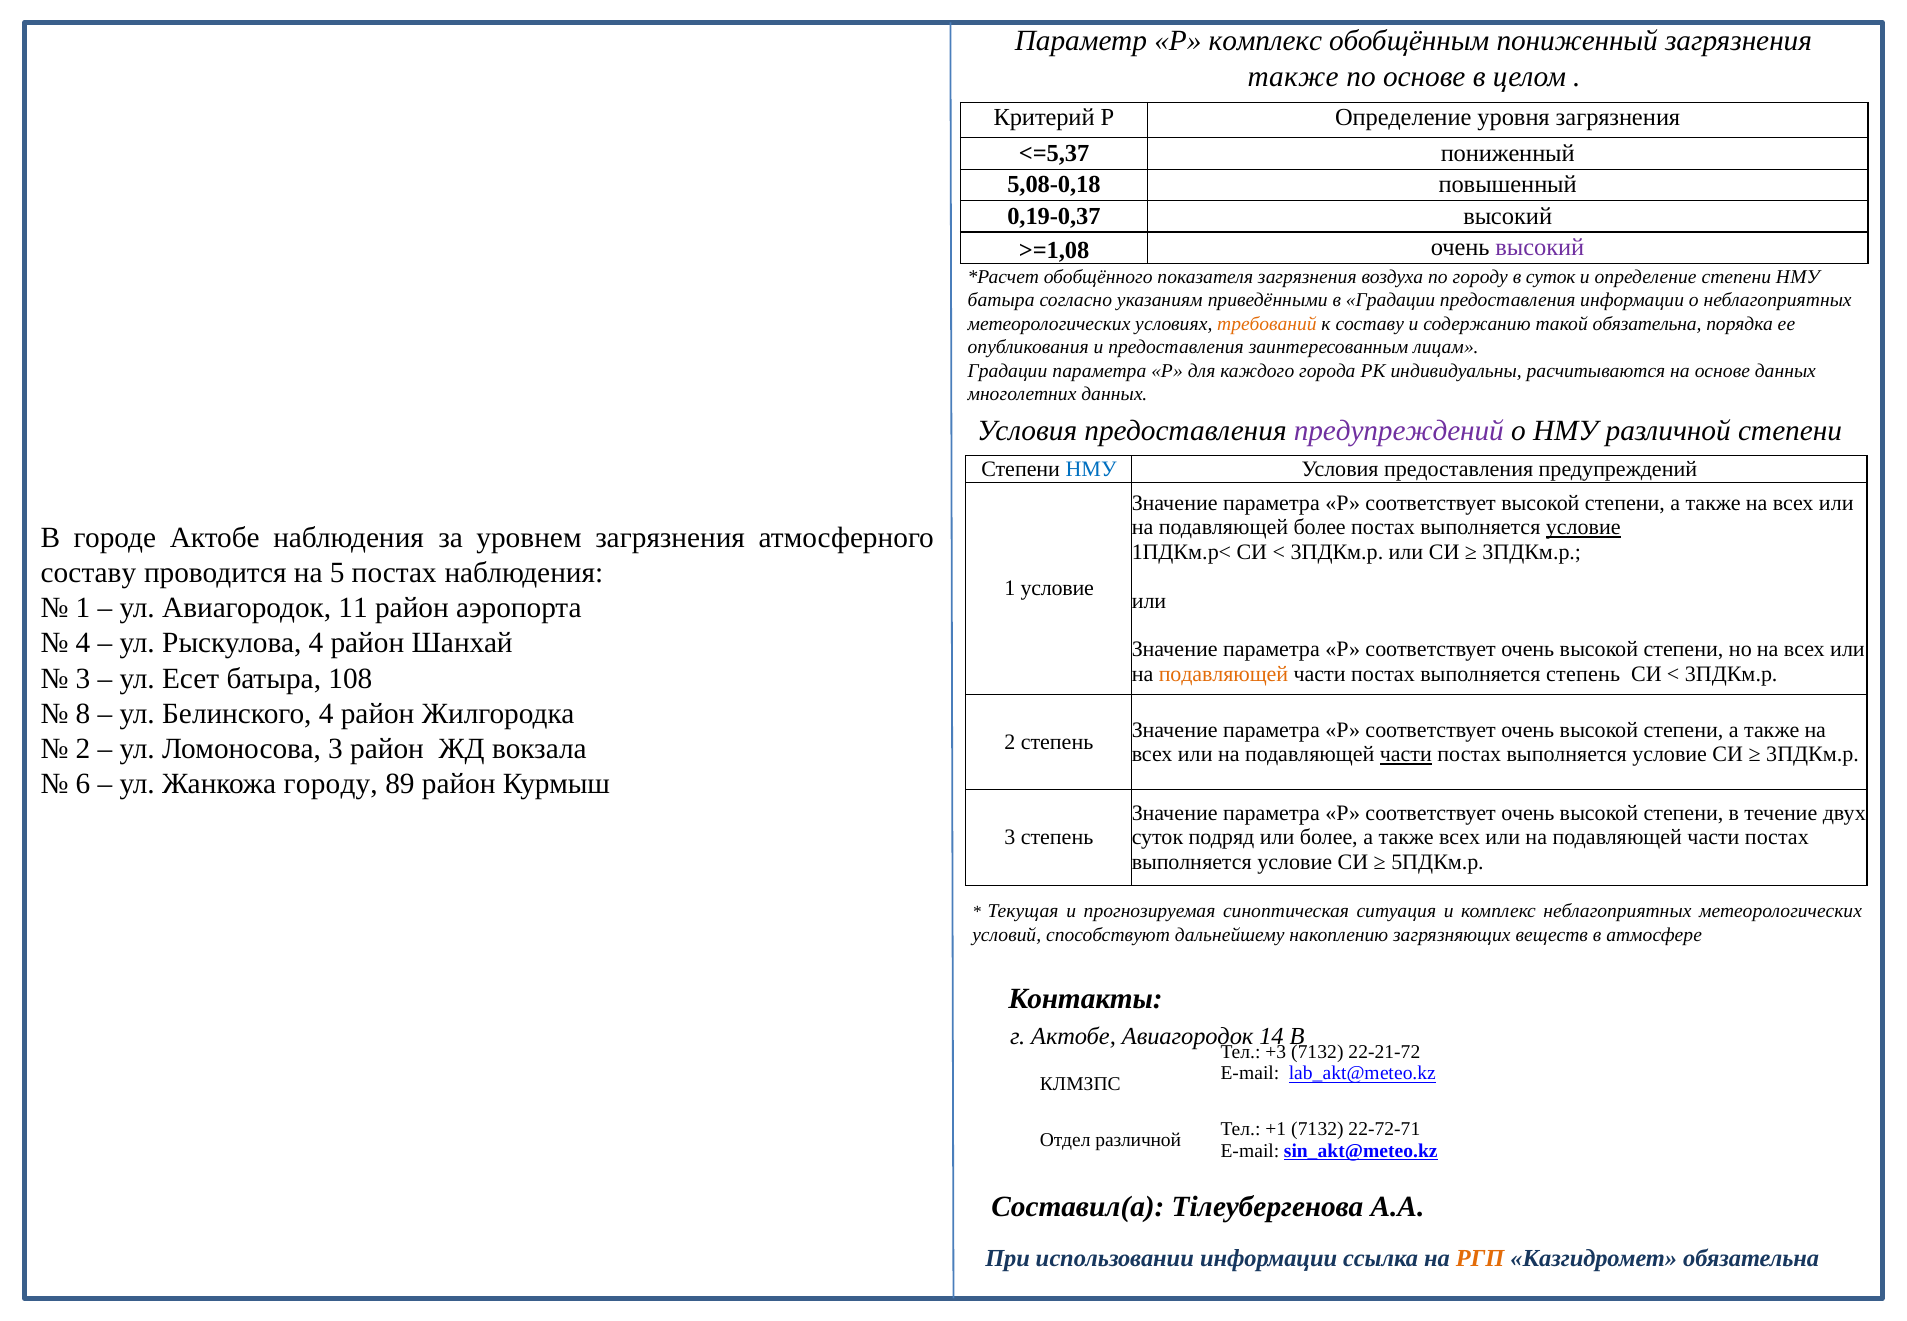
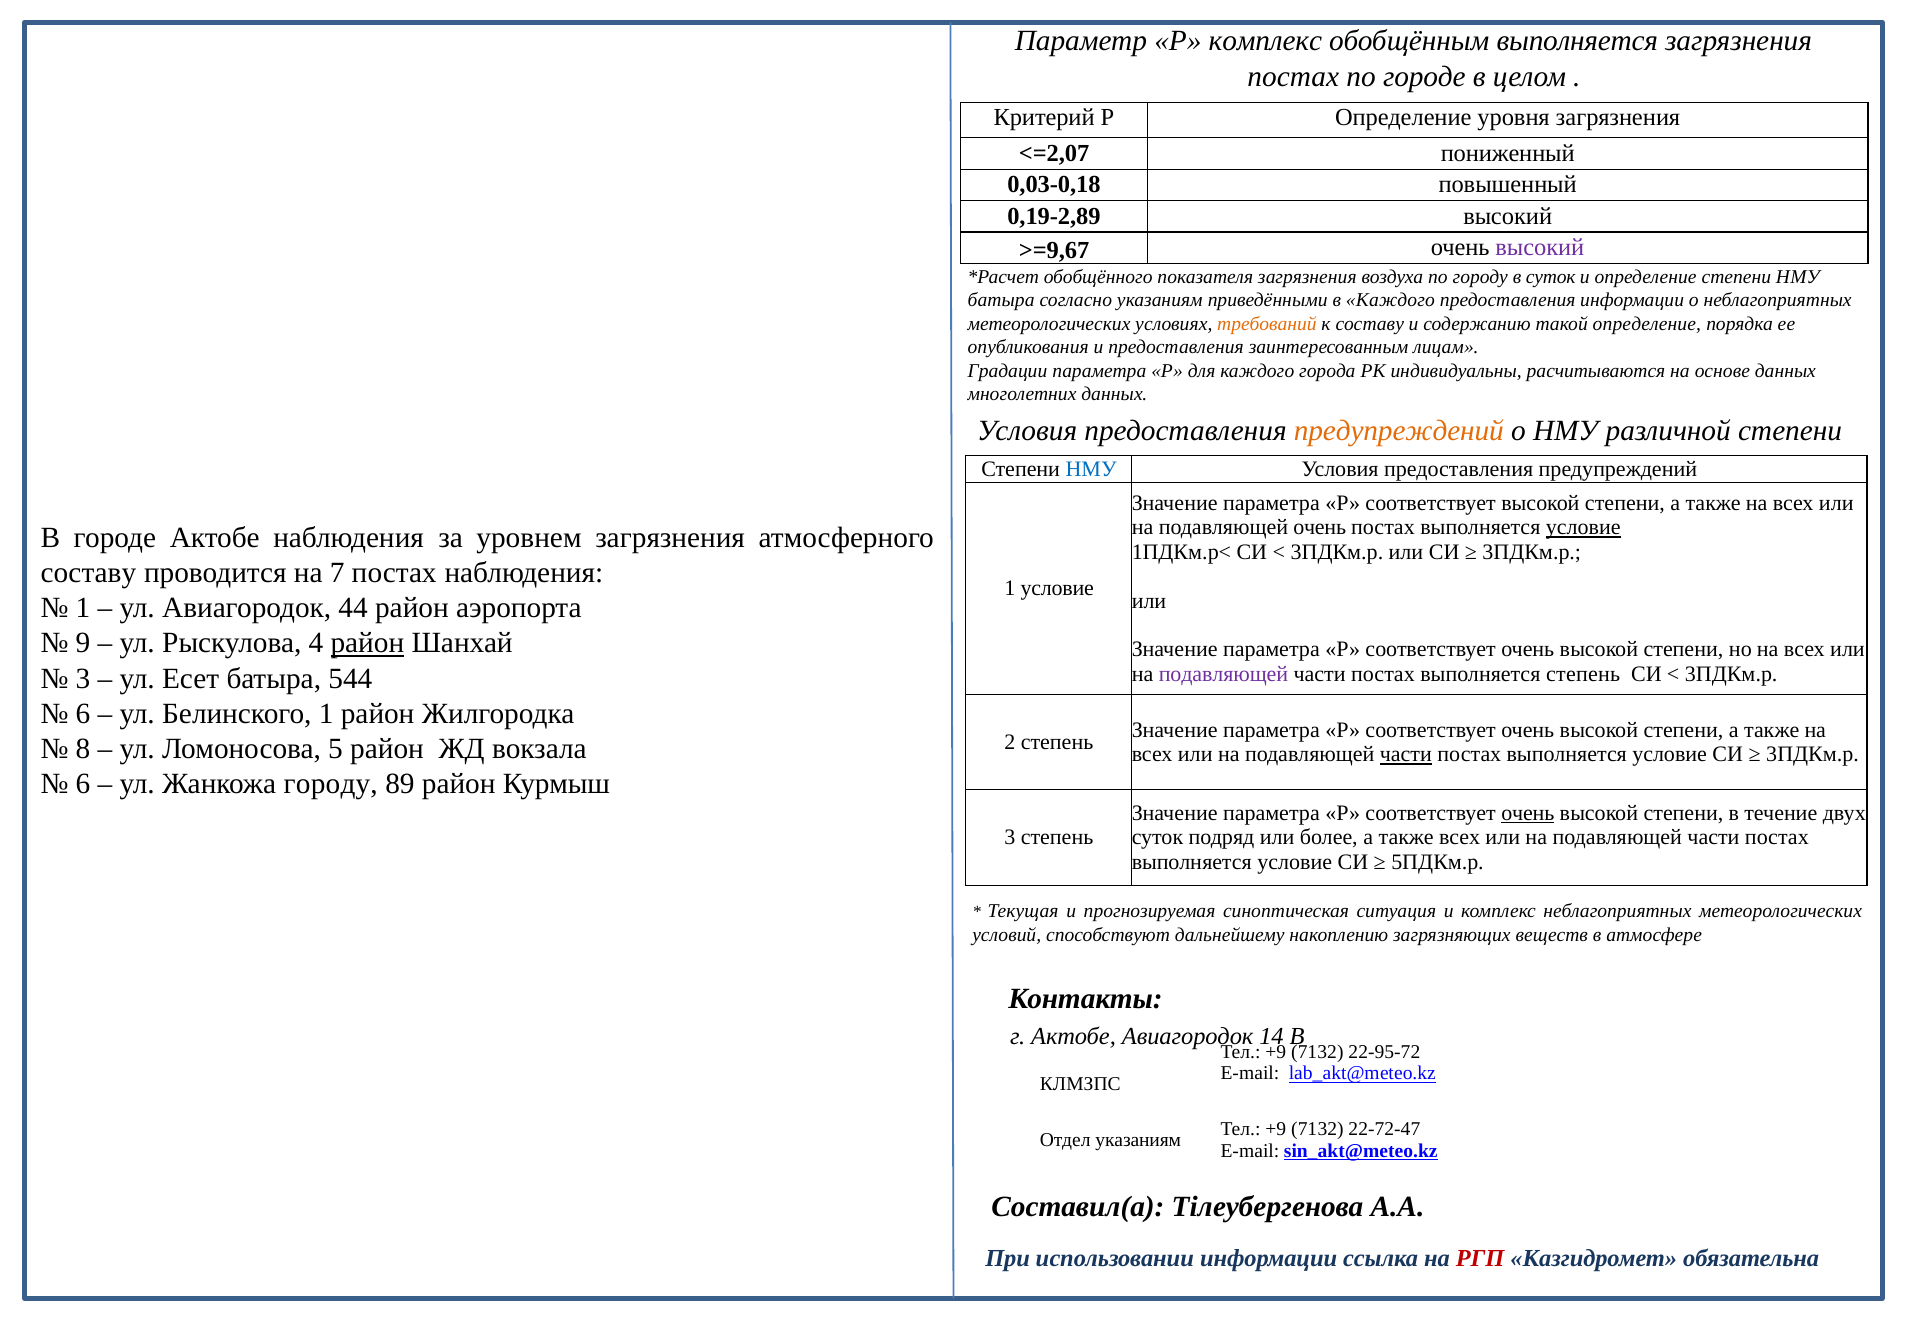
обобщённым пониженный: пониженный -> выполняется
также at (1293, 76): также -> постах
по основе: основе -> городе
<=5,37: <=5,37 -> <=2,07
5,08-0,18: 5,08-0,18 -> 0,03-0,18
0,19-0,37: 0,19-0,37 -> 0,19-2,89
>=1,08: >=1,08 -> >=9,67
в Градации: Градации -> Каждого
такой обязательна: обязательна -> определение
предупреждений at (1399, 430) colour: purple -> orange
подавляющей более: более -> очень
5: 5 -> 7
11: 11 -> 44
4 at (83, 643): 4 -> 9
район at (367, 643) underline: none -> present
подавляющей at (1223, 674) colour: orange -> purple
108: 108 -> 544
8 at (83, 713): 8 -> 6
Белинского 4: 4 -> 1
2 at (83, 748): 2 -> 8
Ломоносова 3: 3 -> 5
очень at (1528, 813) underline: none -> present
+3 at (1276, 1051): +3 -> +9
22-21-72: 22-21-72 -> 22-95-72
+1 at (1276, 1129): +1 -> +9
22-72-71: 22-72-71 -> 22-72-47
Отдел различной: различной -> указаниям
РГП colour: orange -> red
